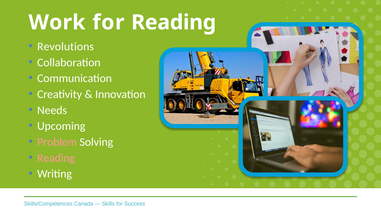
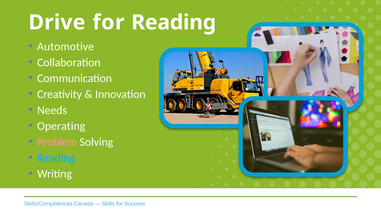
Work: Work -> Drive
Revolutions: Revolutions -> Automotive
Upcoming: Upcoming -> Operating
Reading at (56, 158) colour: pink -> light blue
